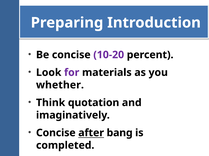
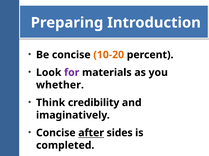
10-20 colour: purple -> orange
quotation: quotation -> credibility
bang: bang -> sides
